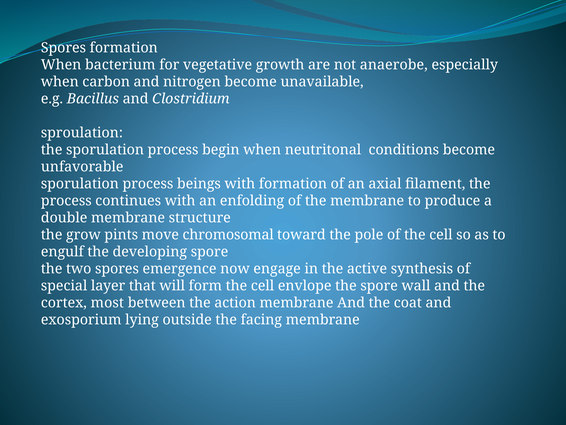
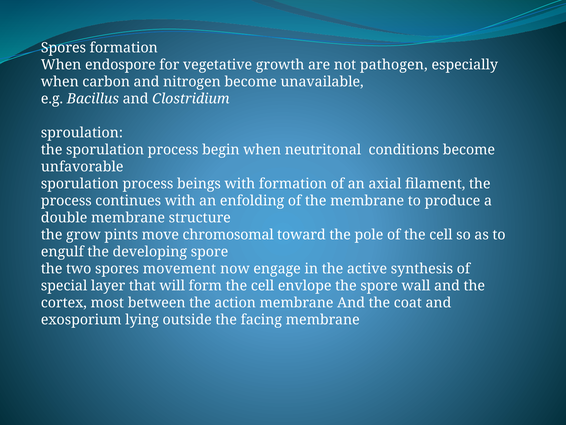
bacterium: bacterium -> endospore
anaerobe: anaerobe -> pathogen
emergence: emergence -> movement
